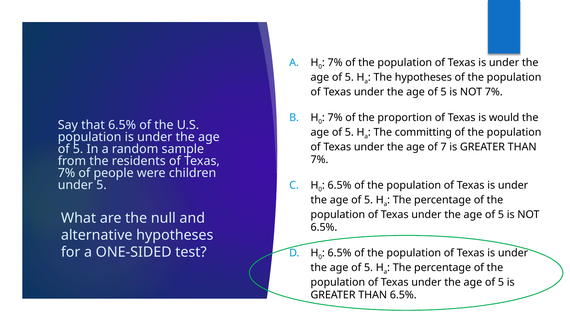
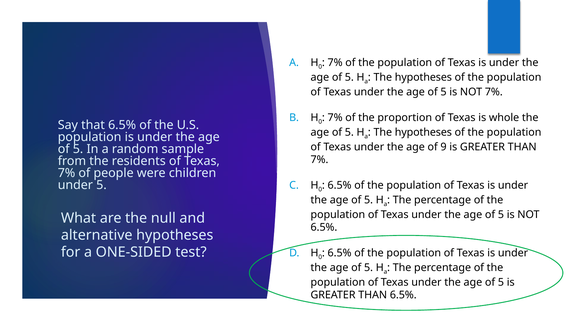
would: would -> whole
committing at (423, 132): committing -> hypotheses
7: 7 -> 9
